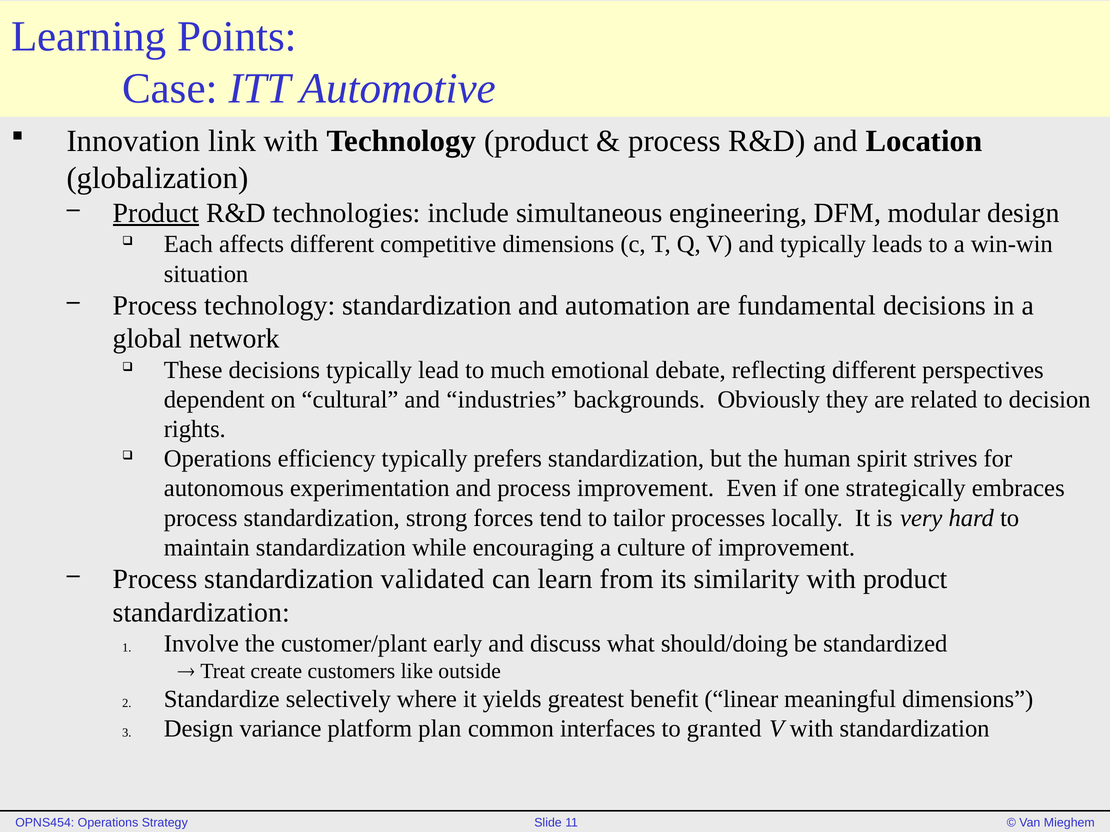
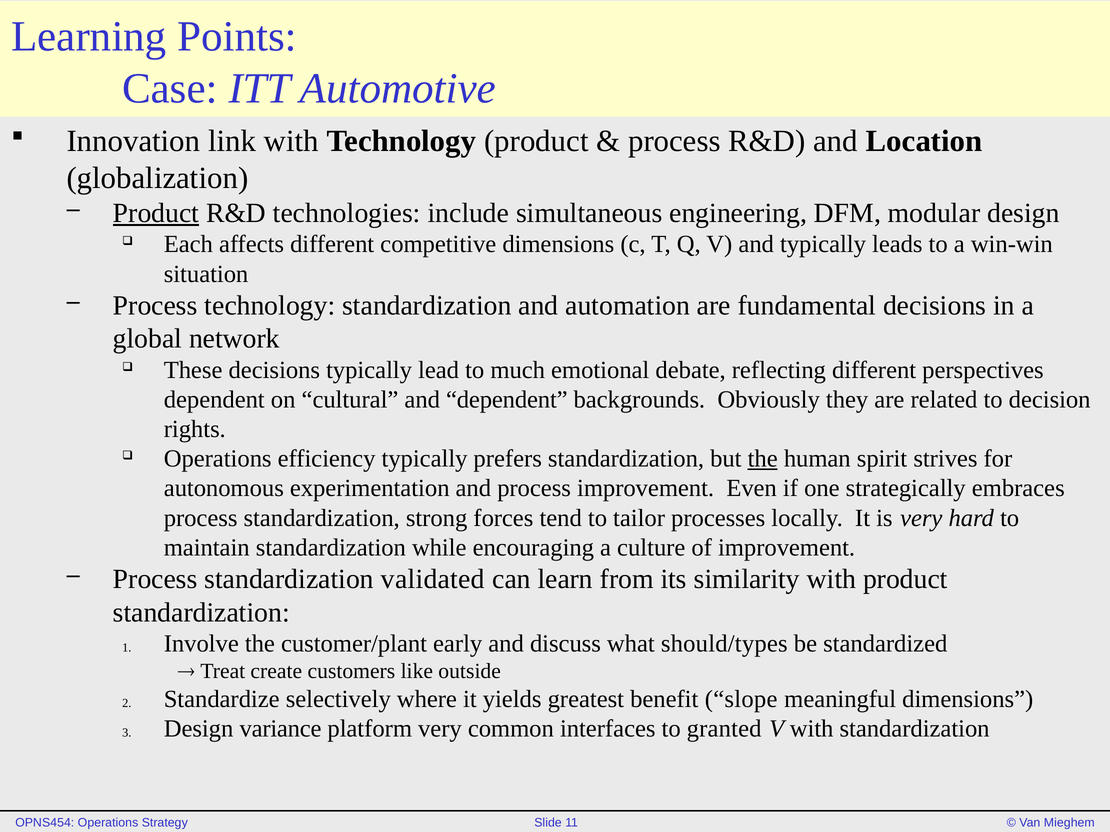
and industries: industries -> dependent
the at (763, 459) underline: none -> present
should/doing: should/doing -> should/types
linear: linear -> slope
platform plan: plan -> very
